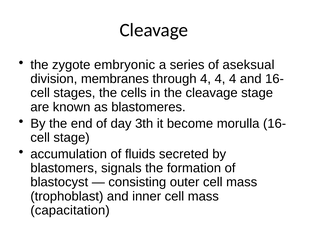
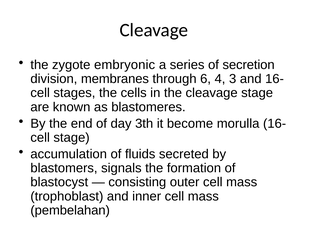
aseksual: aseksual -> secretion
through 4: 4 -> 6
4 at (233, 79): 4 -> 3
capacitation: capacitation -> pembelahan
